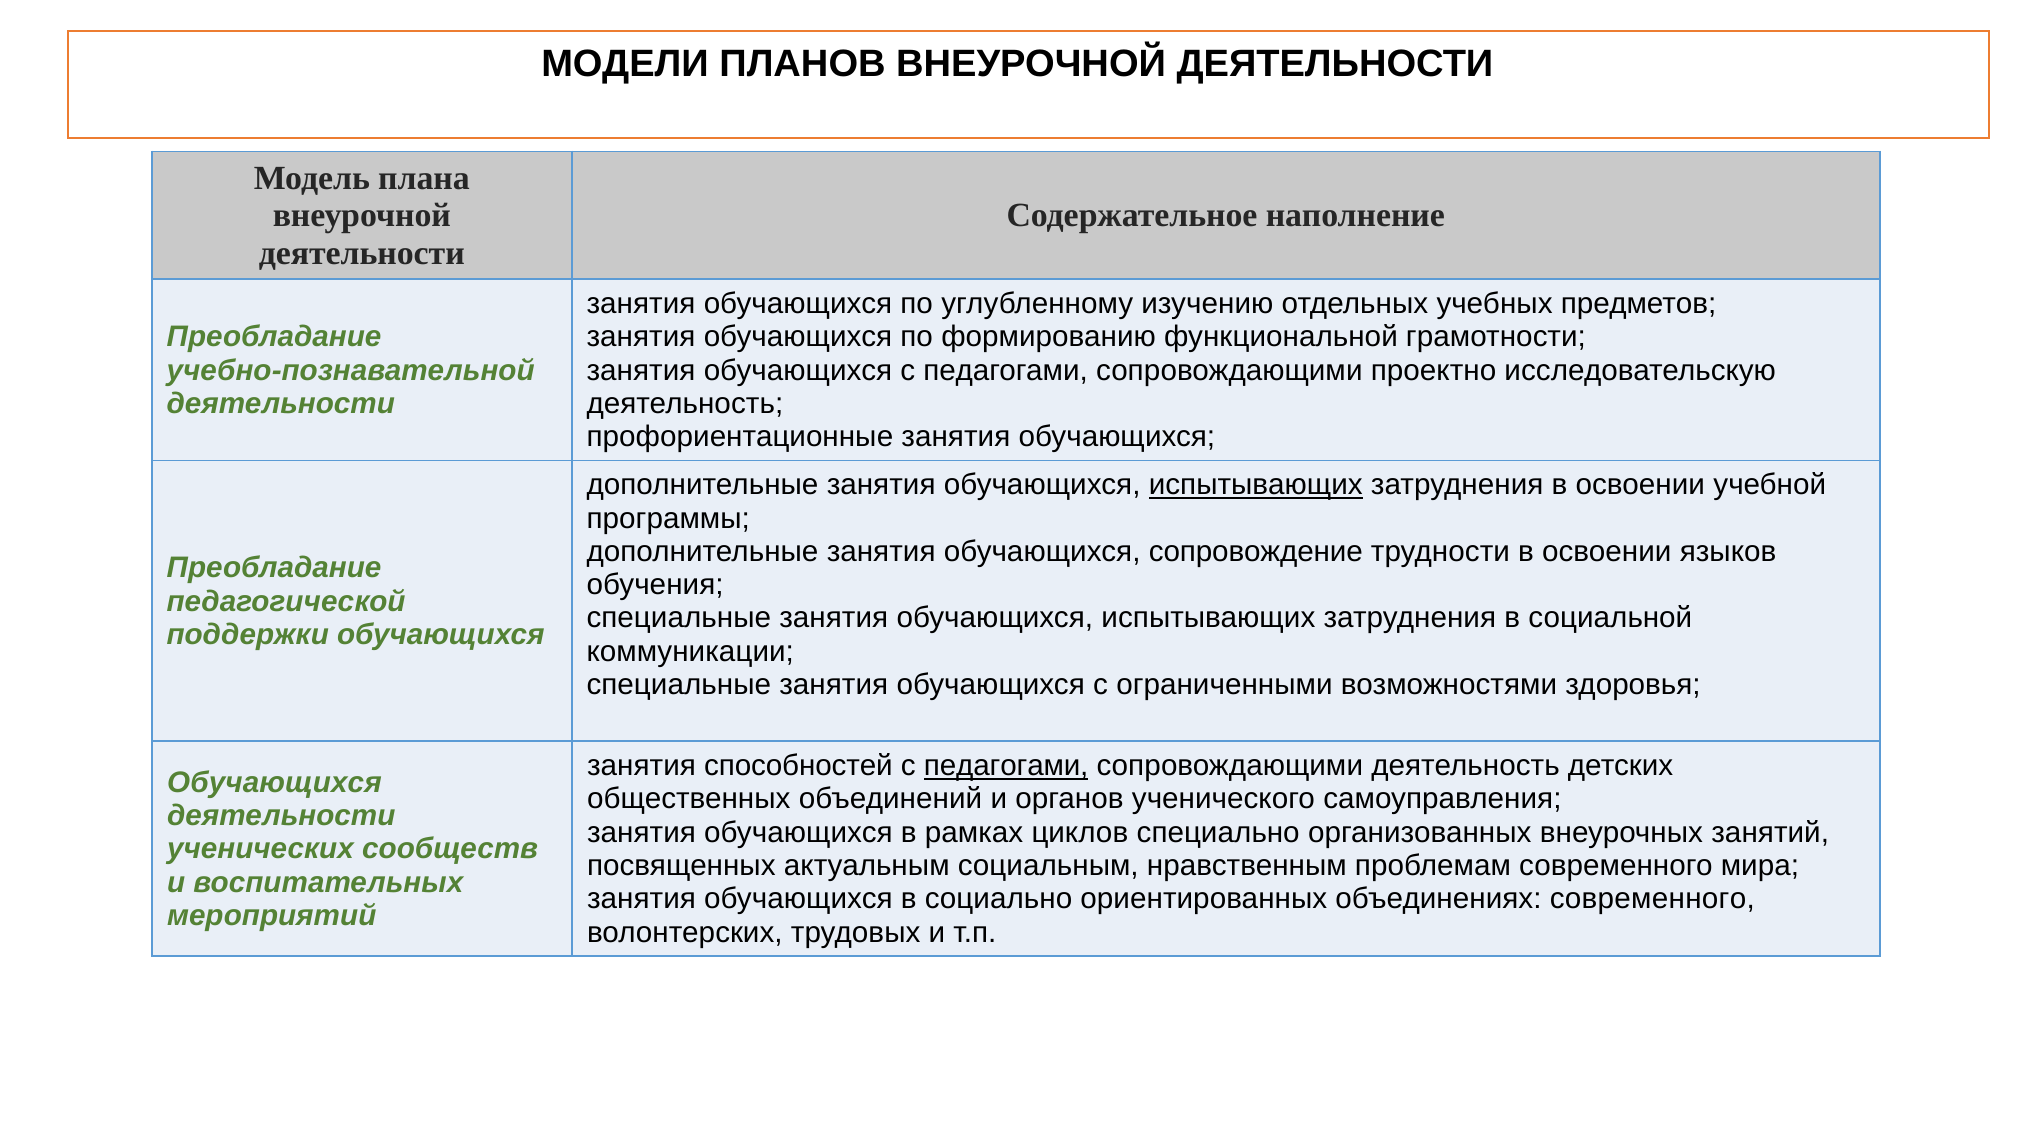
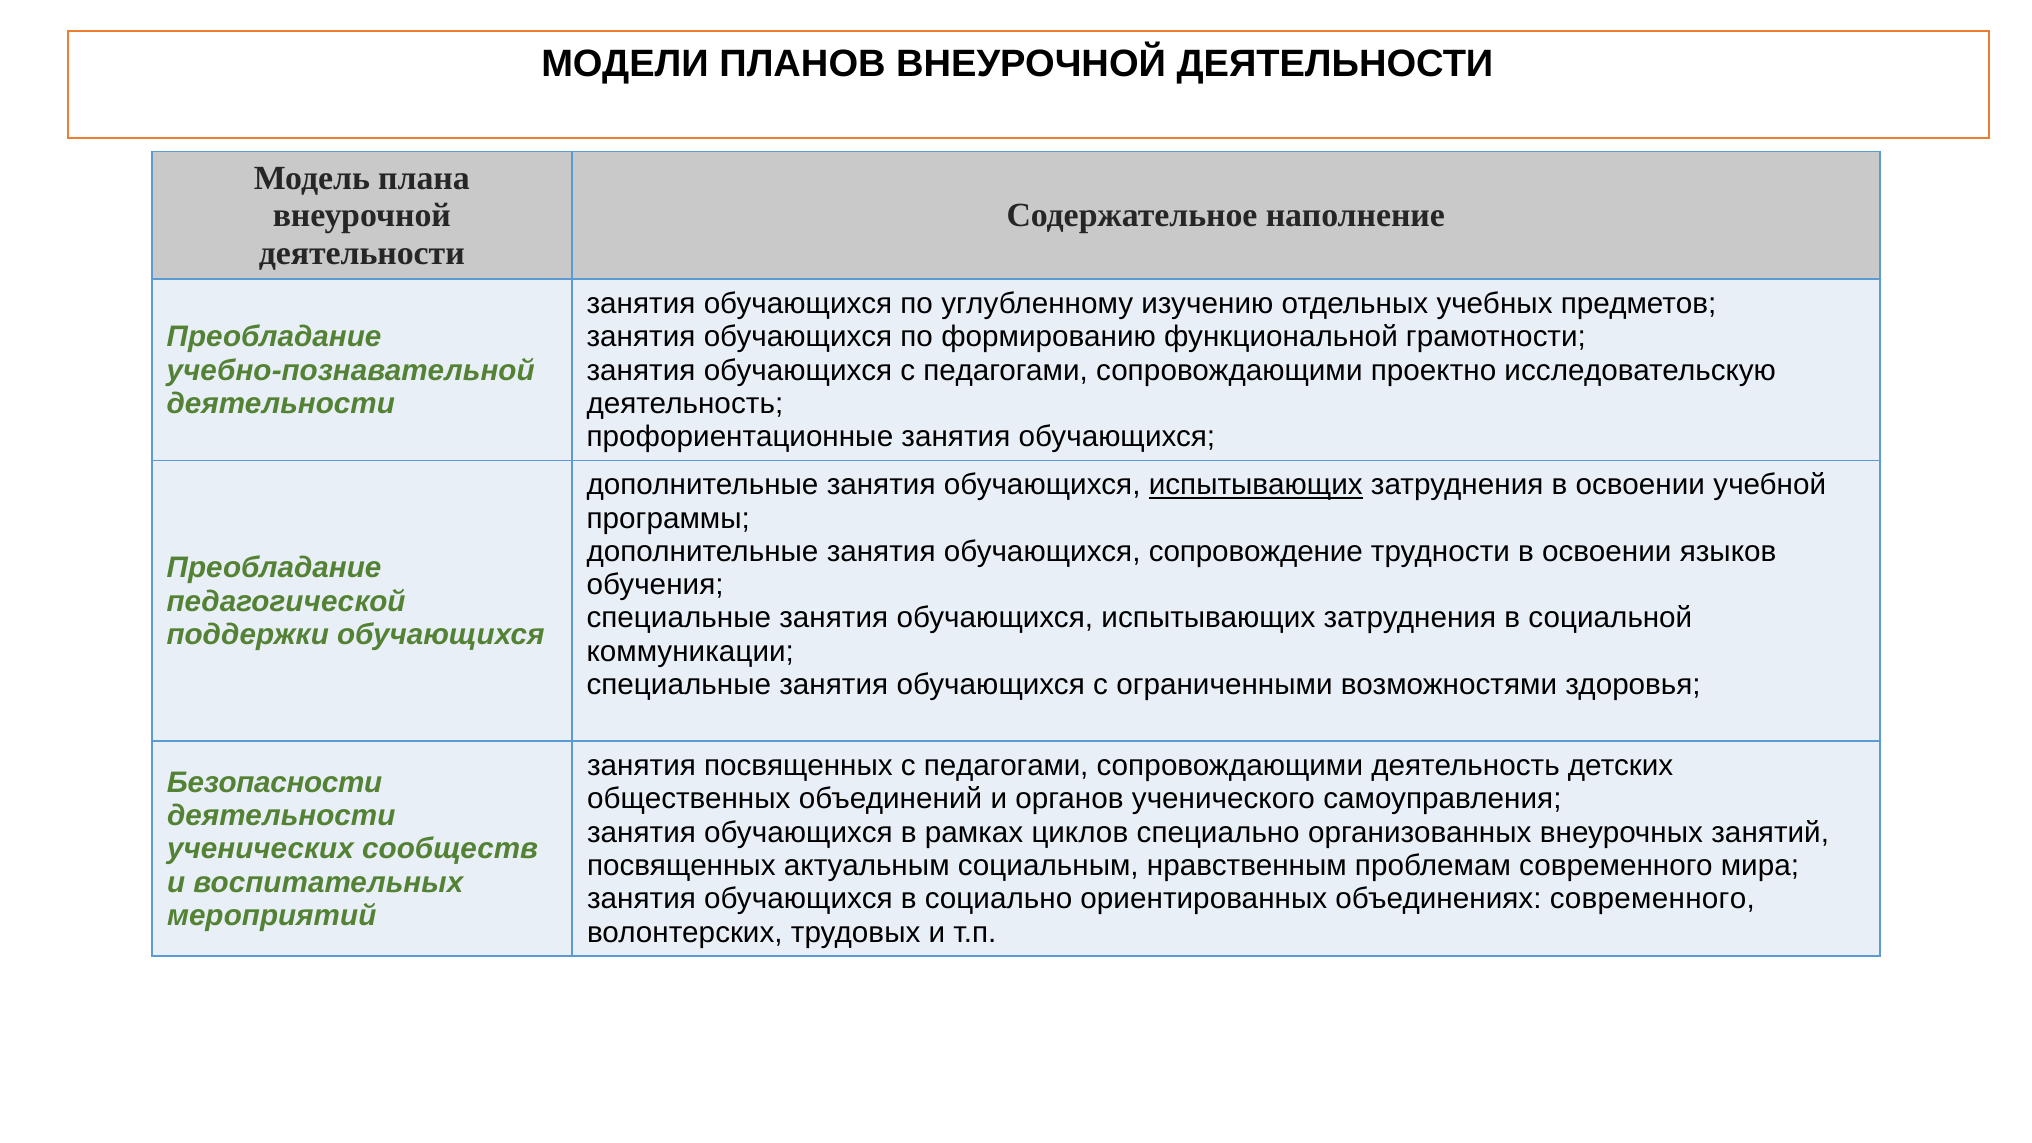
занятия способностей: способностей -> посвященных
педагогами at (1006, 766) underline: present -> none
Обучающихся at (274, 783): Обучающихся -> Безопасности
